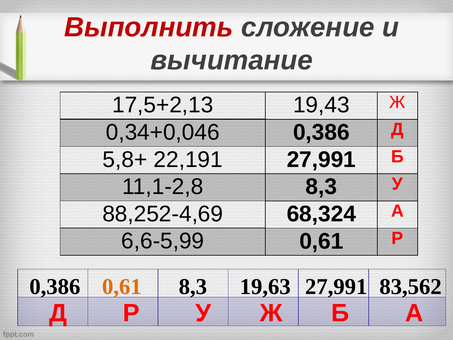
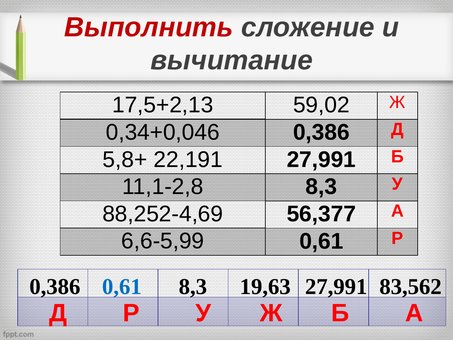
19,43: 19,43 -> 59,02
68,324: 68,324 -> 56,377
0,61 at (122, 286) colour: orange -> blue
